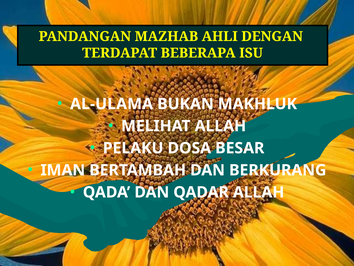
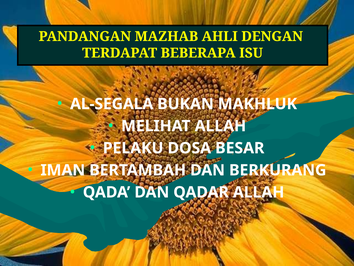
AL-ULAMA: AL-ULAMA -> AL-SEGALA
